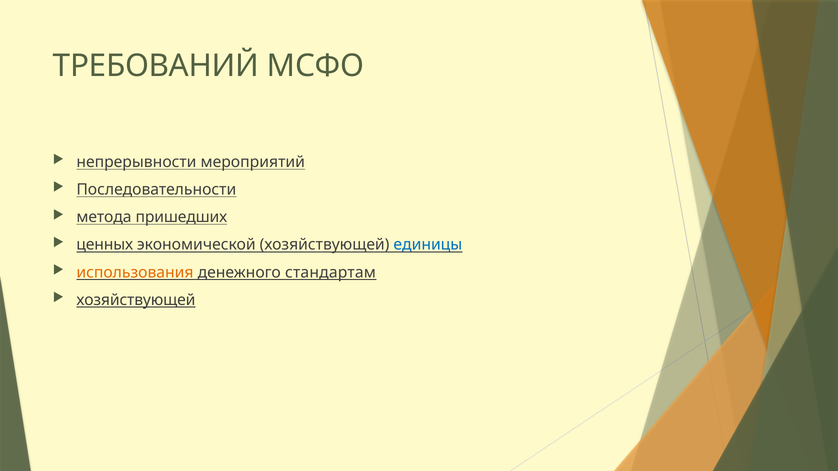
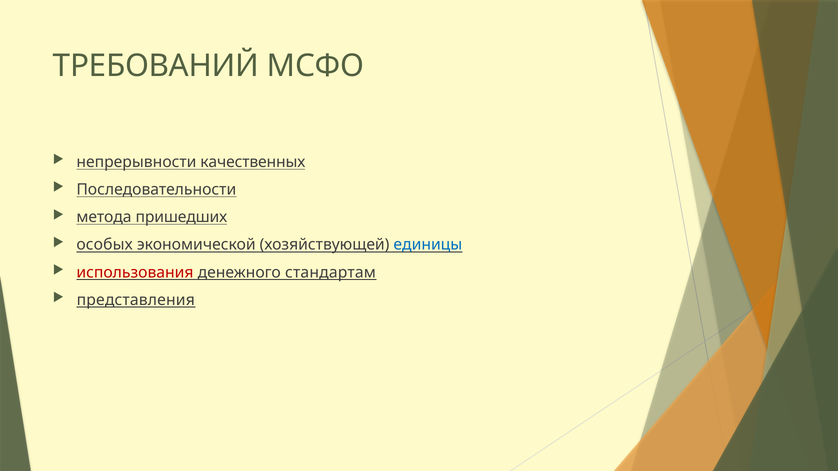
мероприятий: мероприятий -> качественных
ценных: ценных -> особых
использования colour: orange -> red
хозяйствующей at (136, 300): хозяйствующей -> представления
